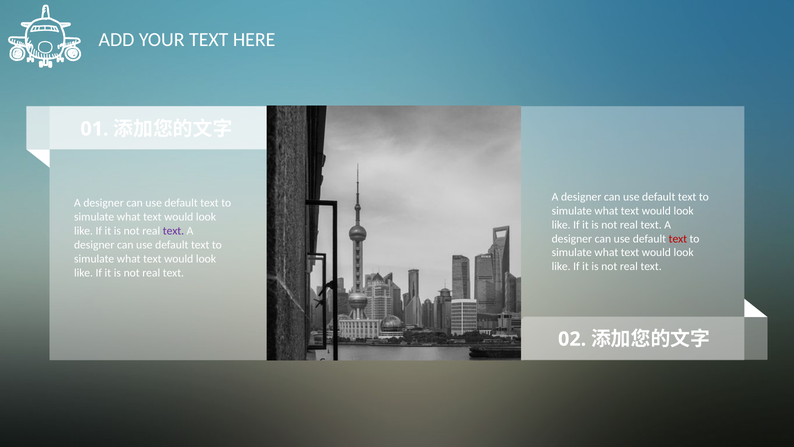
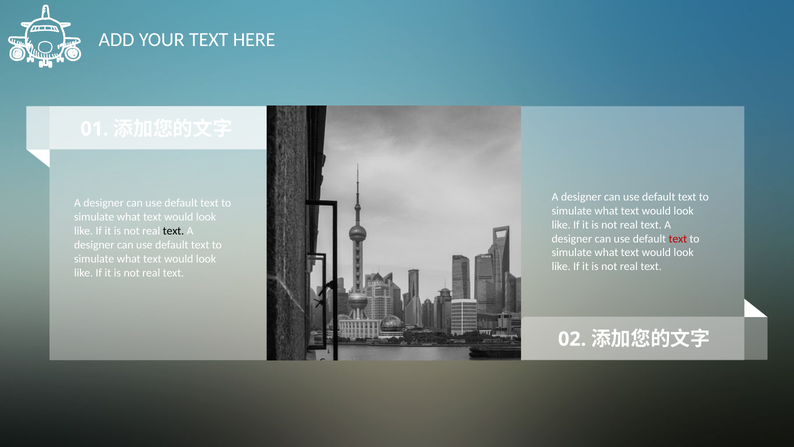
text at (173, 231) colour: purple -> black
